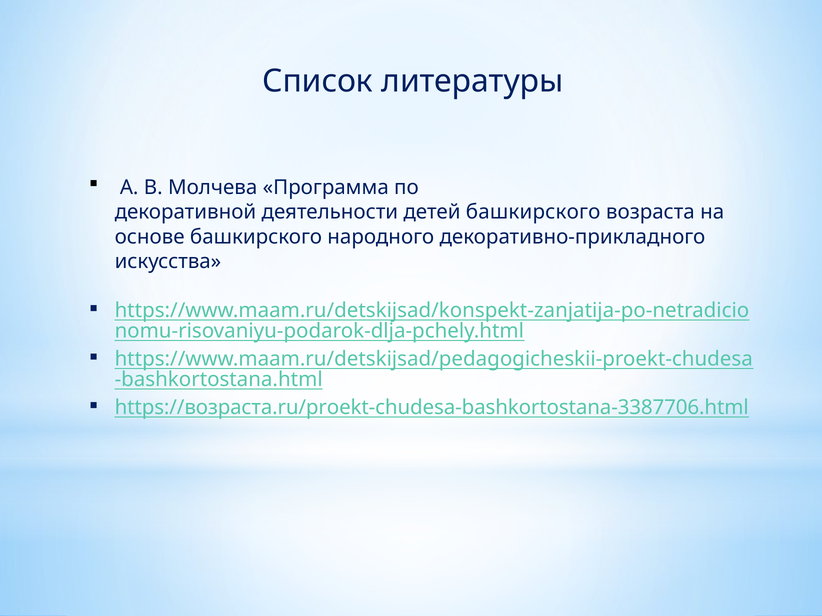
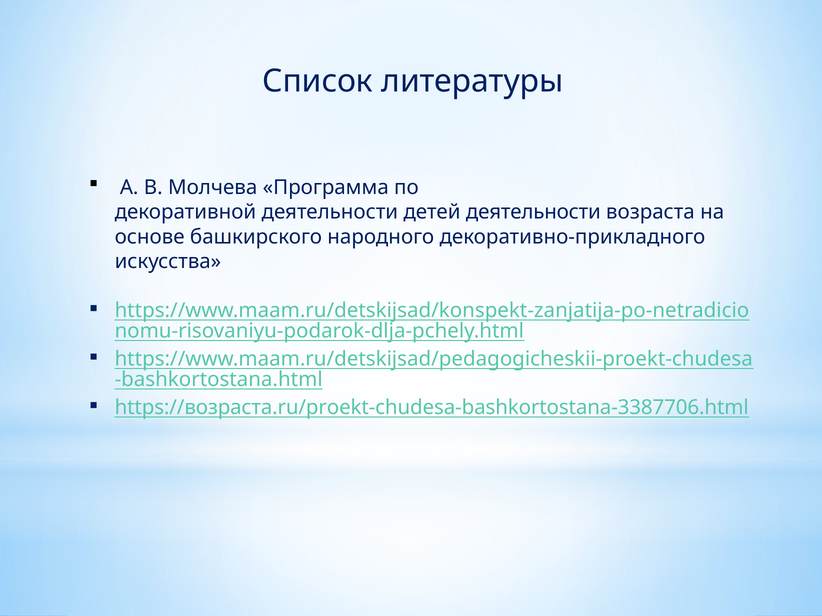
детей башкирского: башкирского -> деятельности
